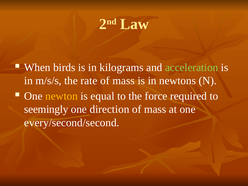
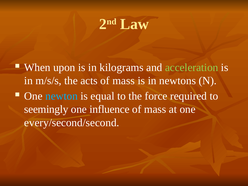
birds: birds -> upon
rate: rate -> acts
newton colour: yellow -> light blue
direction: direction -> influence
